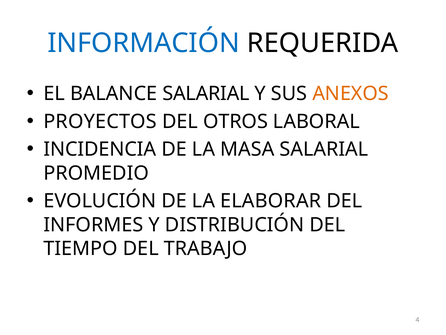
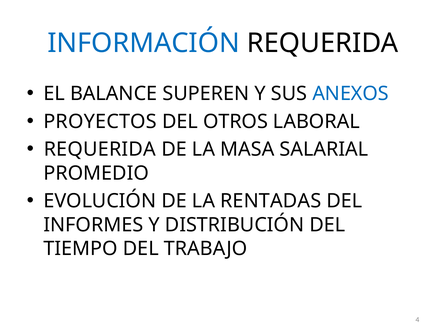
BALANCE SALARIAL: SALARIAL -> SUPEREN
ANEXOS colour: orange -> blue
INCIDENCIA at (100, 149): INCIDENCIA -> REQUERIDA
ELABORAR: ELABORAR -> RENTADAS
